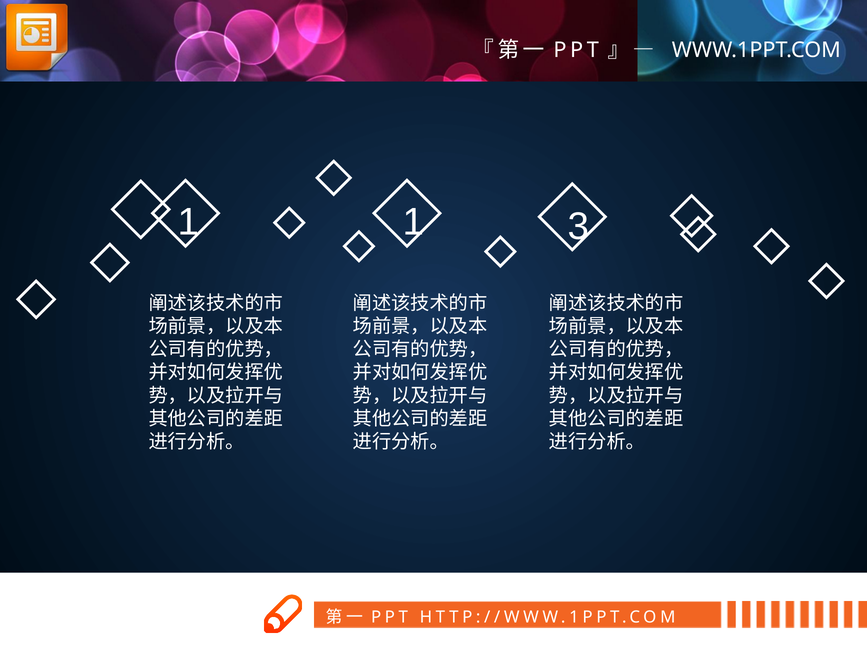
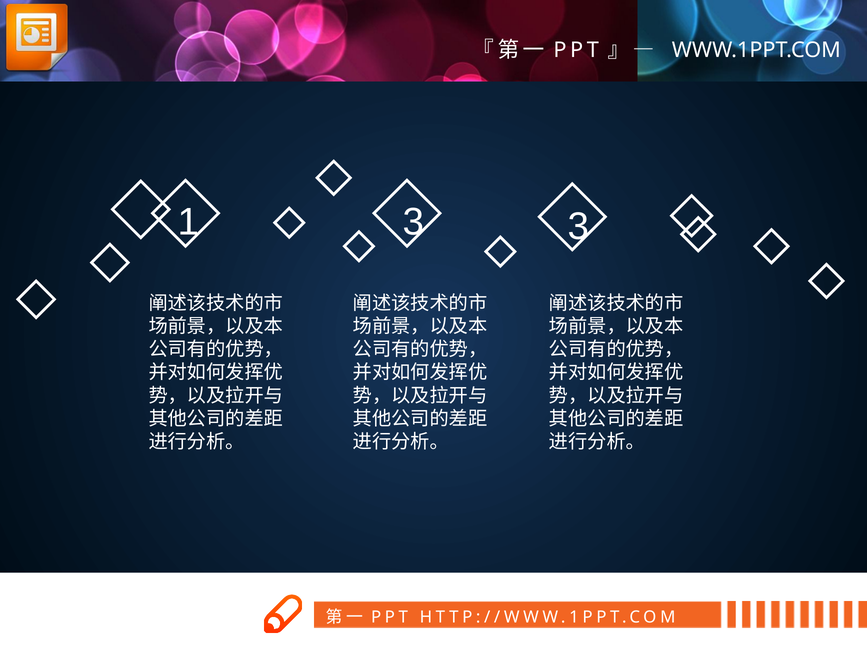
1 1: 1 -> 3
